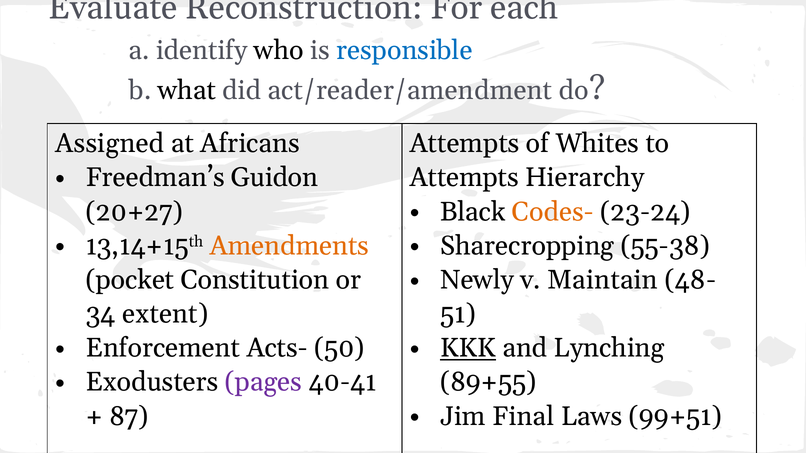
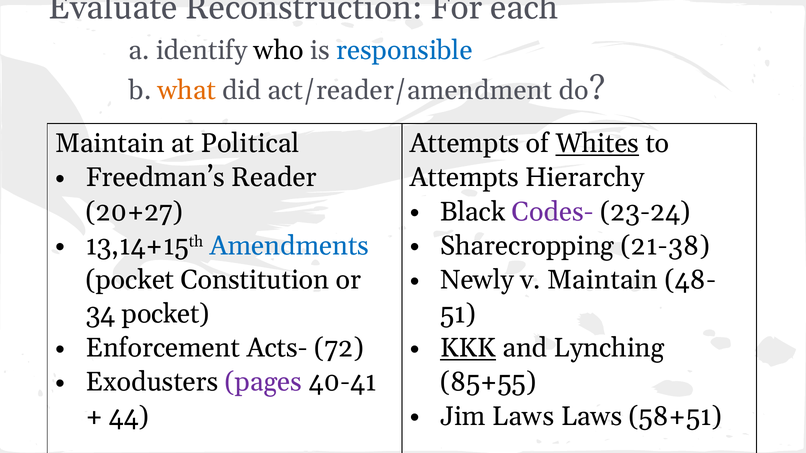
what colour: black -> orange
Assigned at (110, 144): Assigned -> Maintain
Africans: Africans -> Political
Whites underline: none -> present
Guidon: Guidon -> Reader
Codes- colour: orange -> purple
Amendments colour: orange -> blue
55-38: 55-38 -> 21-38
34 extent: extent -> pocket
50: 50 -> 72
89+55: 89+55 -> 85+55
Jim Final: Final -> Laws
99+51: 99+51 -> 58+51
87: 87 -> 44
